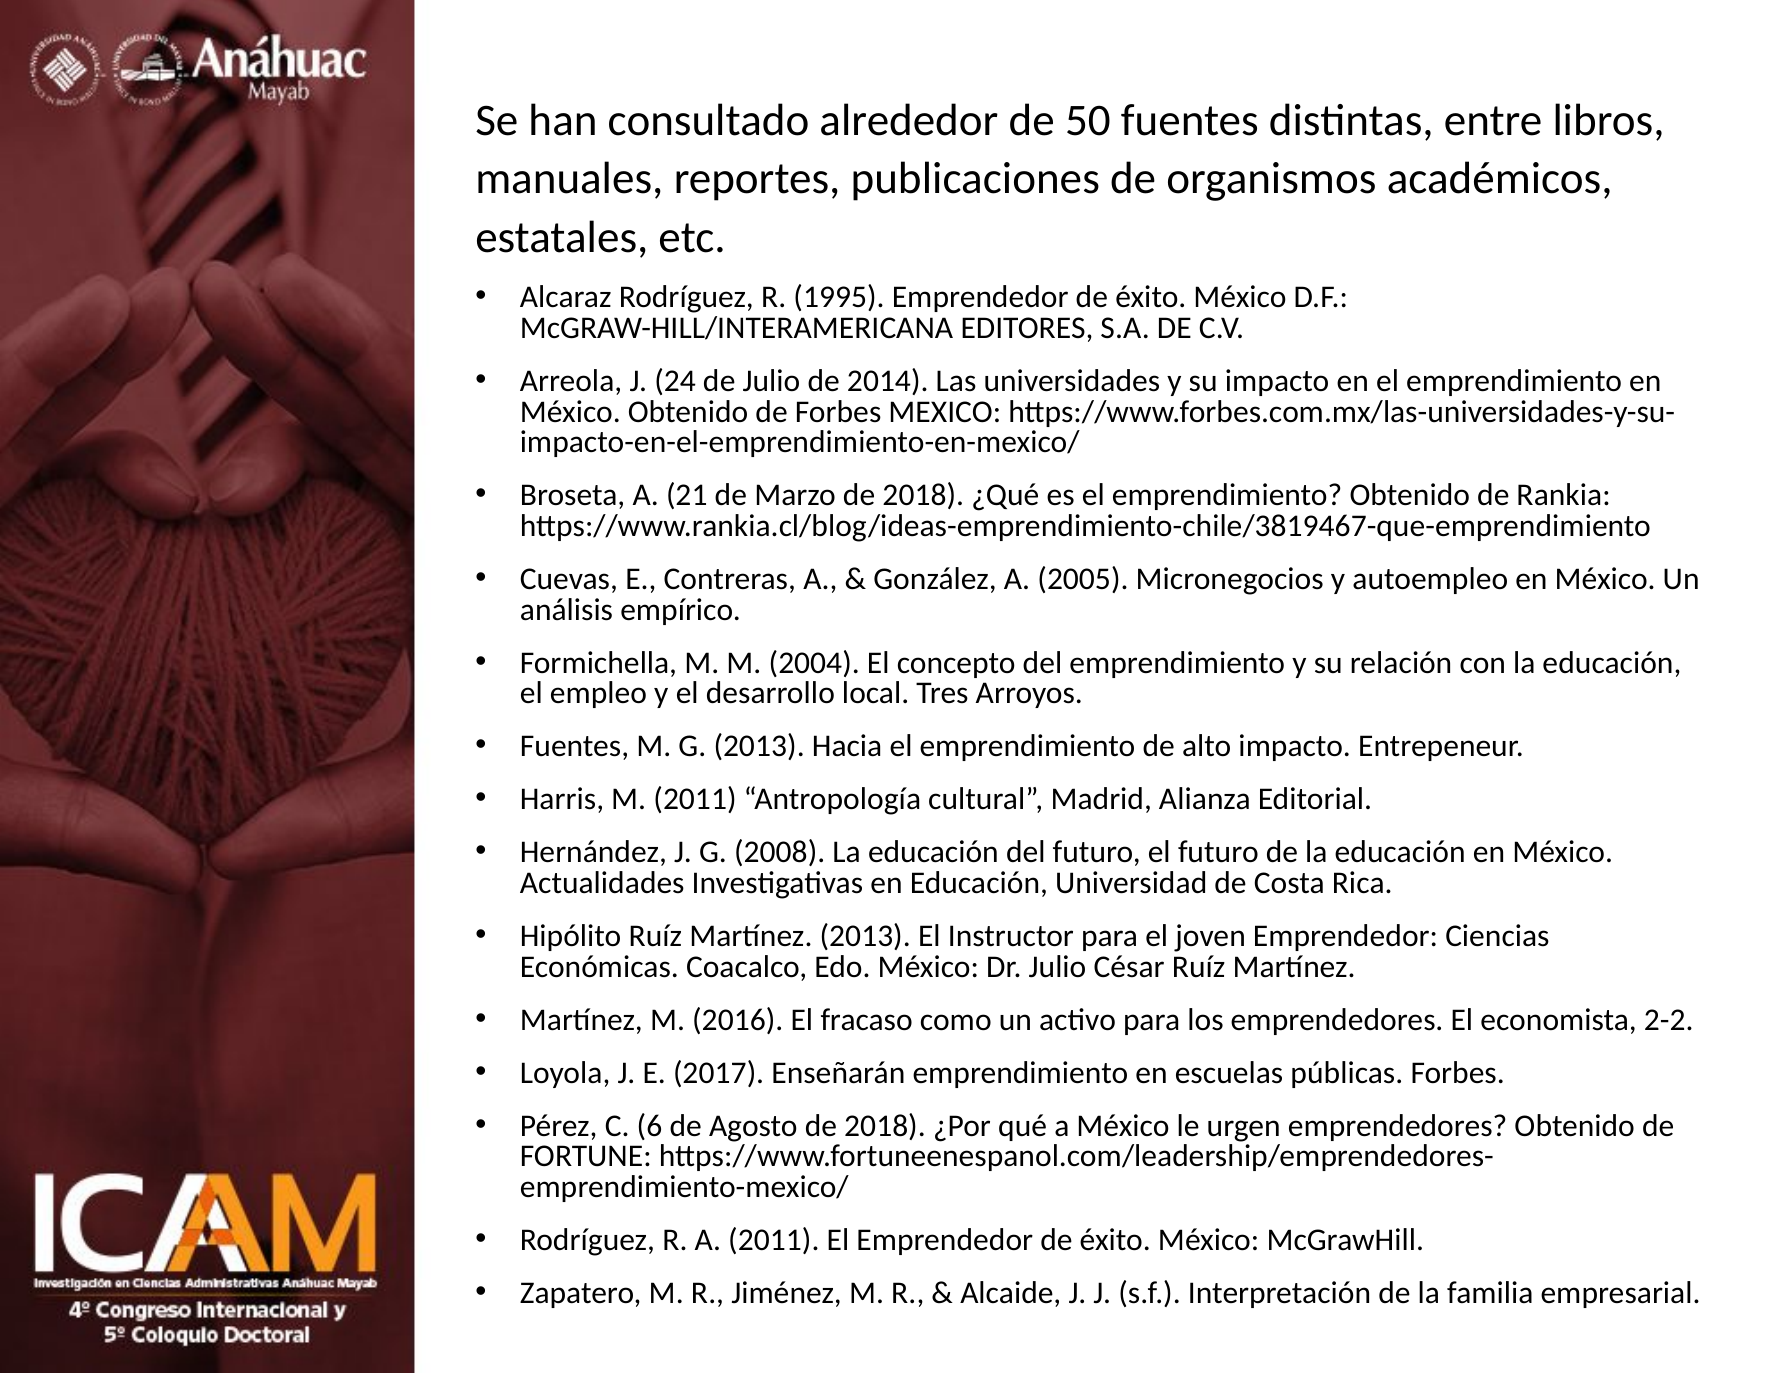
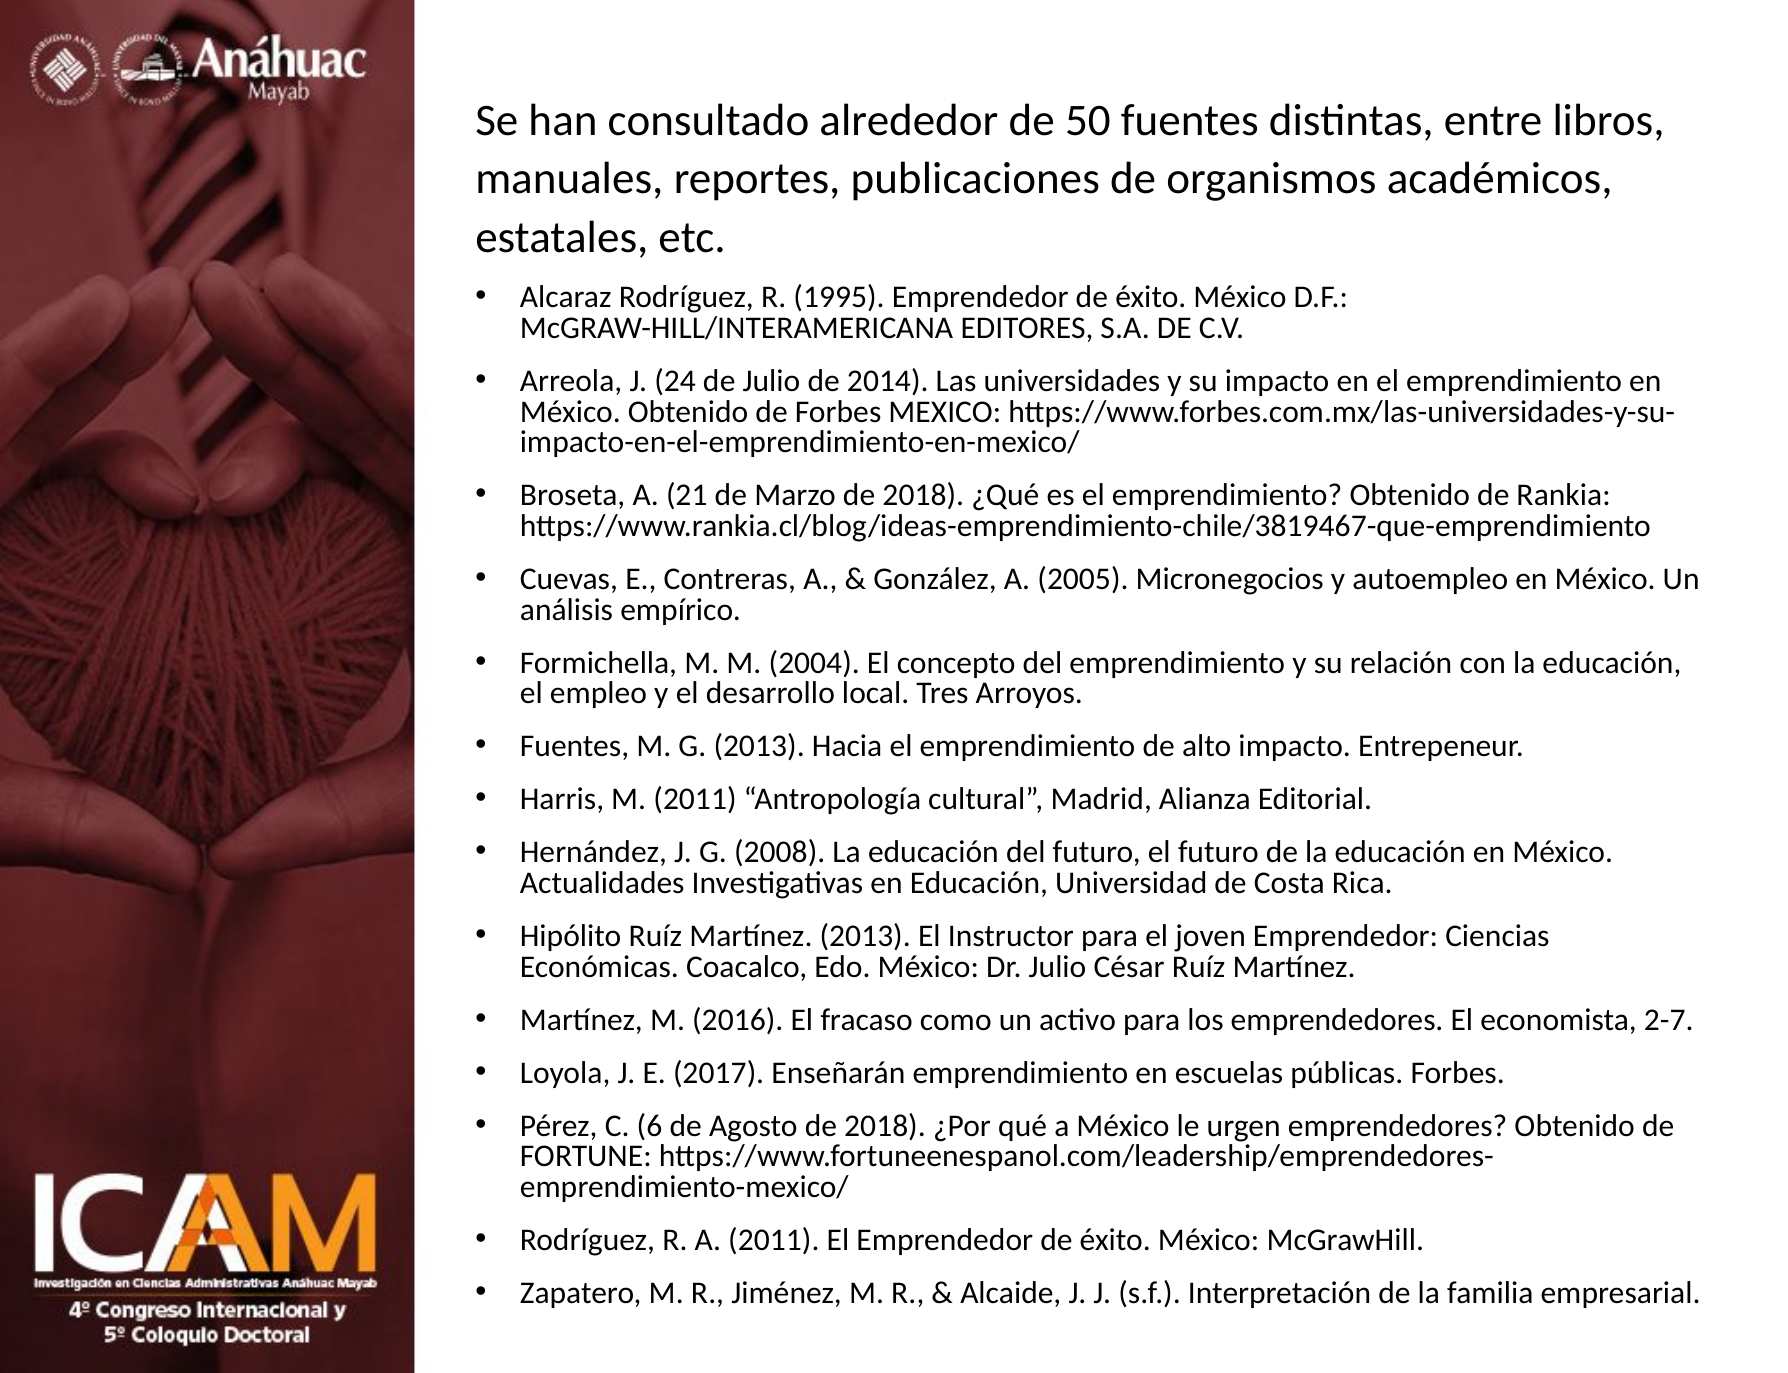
2-2: 2-2 -> 2-7
